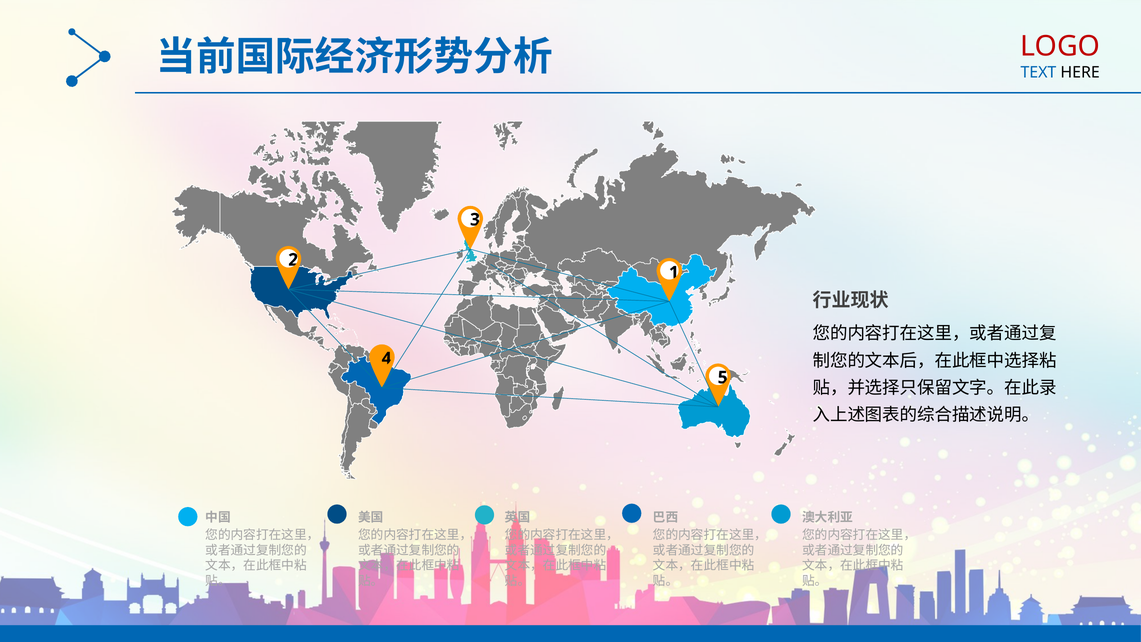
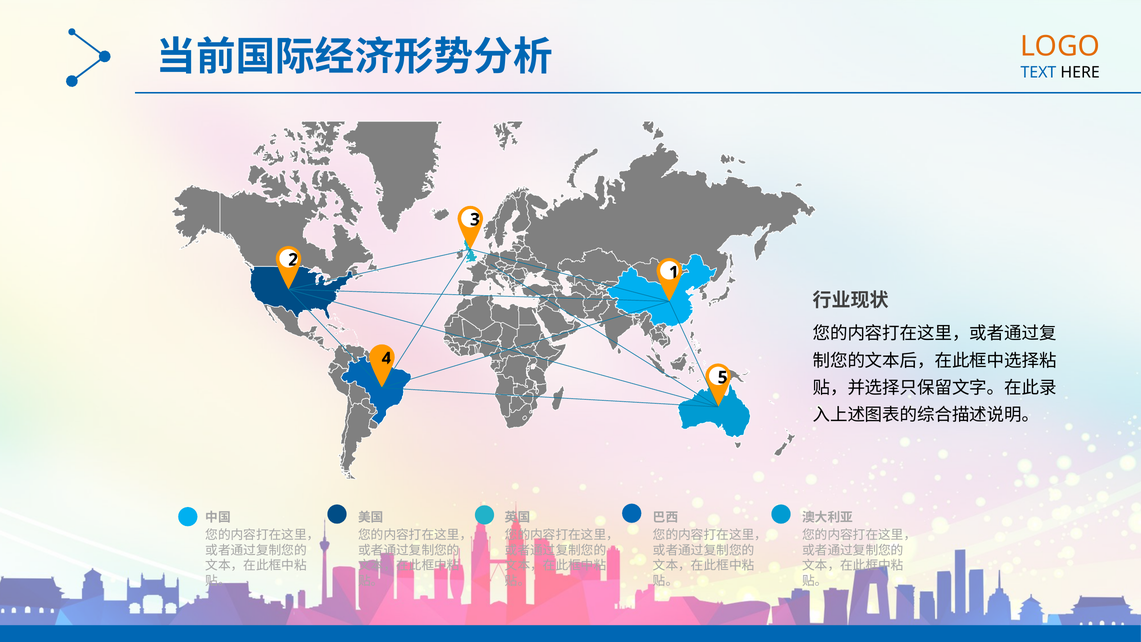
LOGO colour: red -> orange
